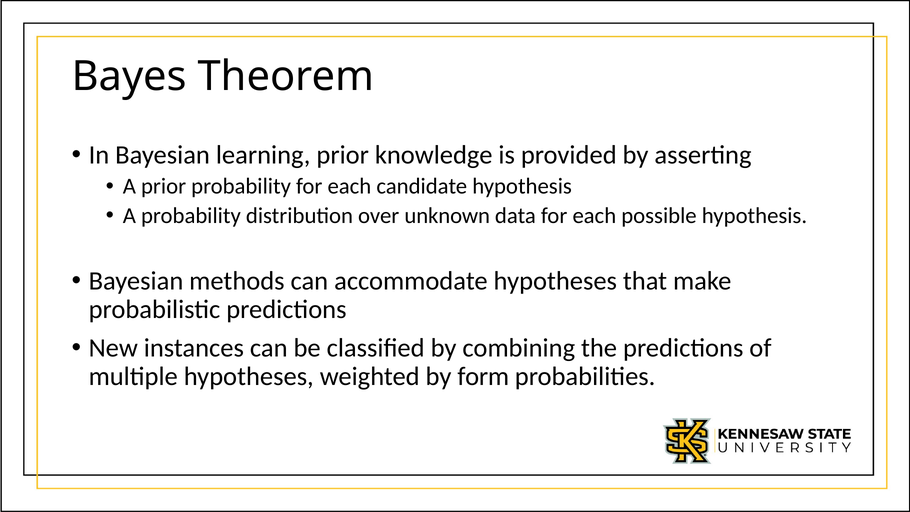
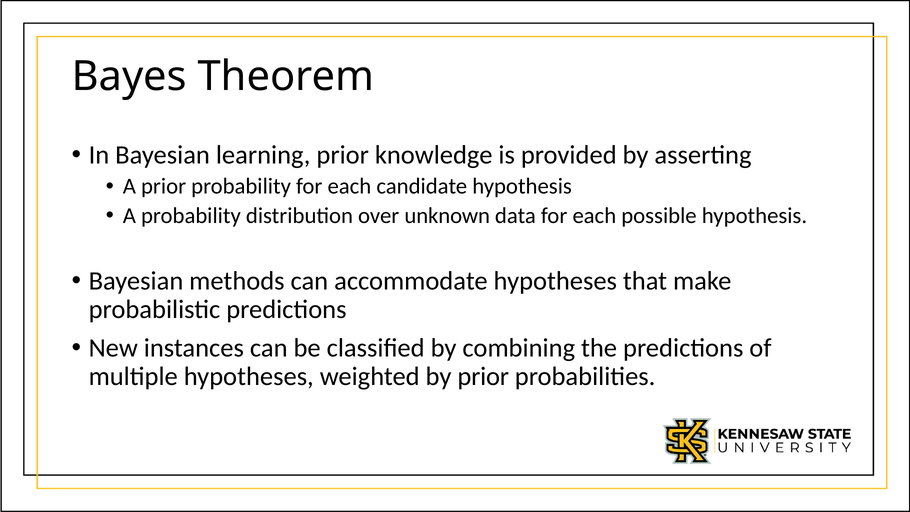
by form: form -> prior
